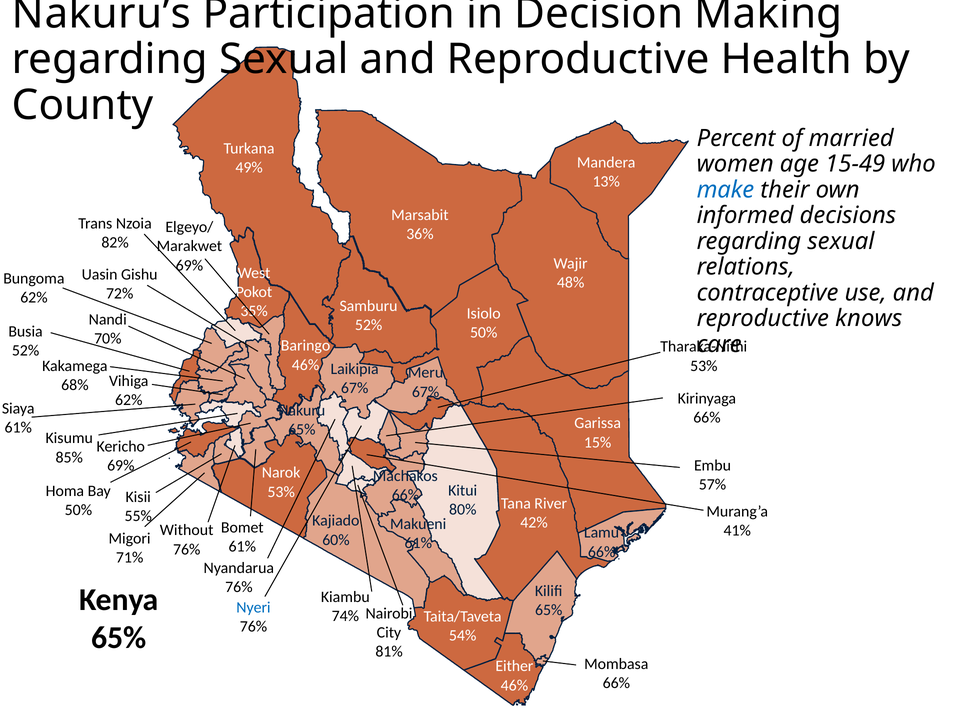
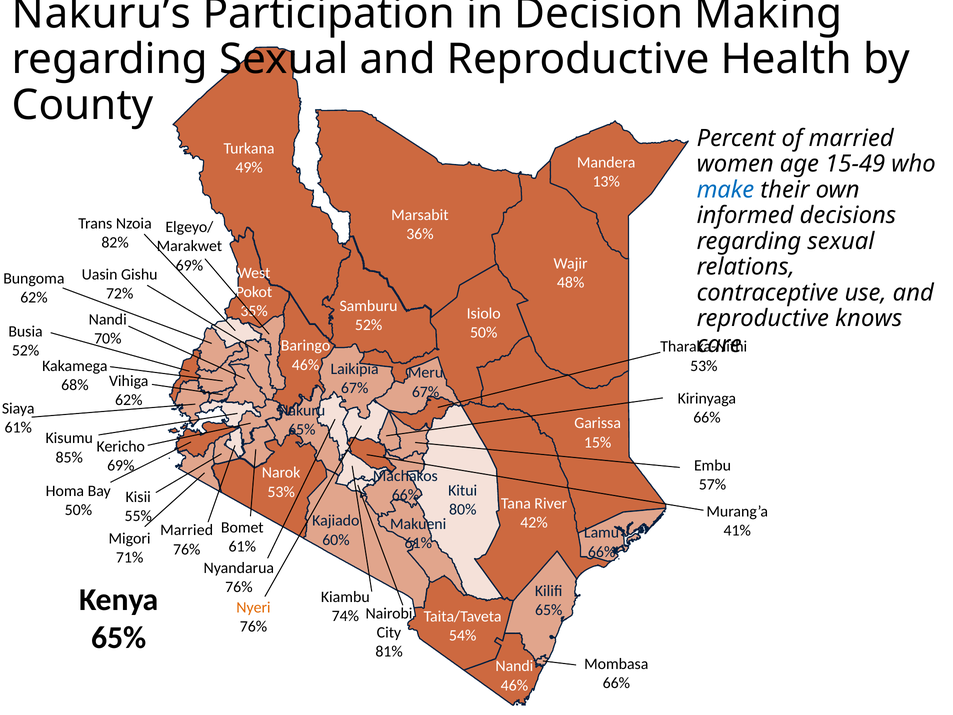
Without at (187, 530): Without -> Married
Nyeri colour: blue -> orange
Either at (514, 666): Either -> Nandi
